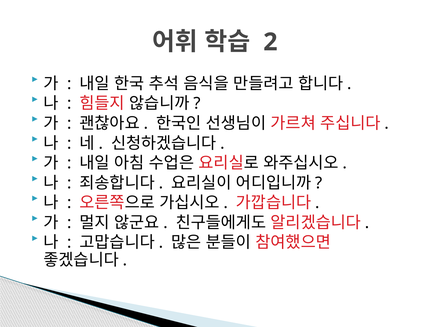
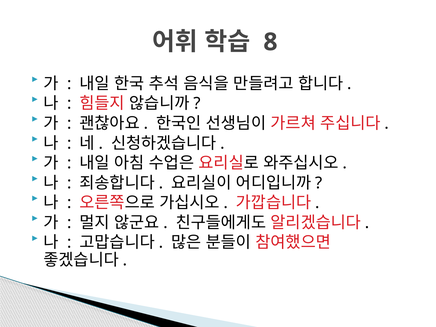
2: 2 -> 8
